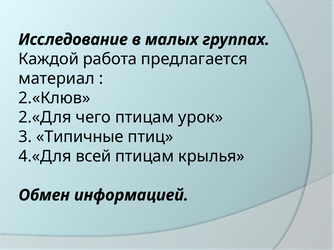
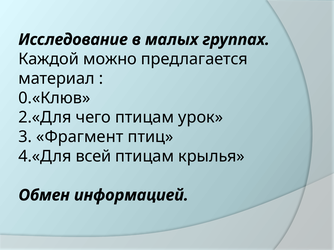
работа: работа -> можно
2.«Клюв: 2.«Клюв -> 0.«Клюв
Типичные: Типичные -> Фрагмент
